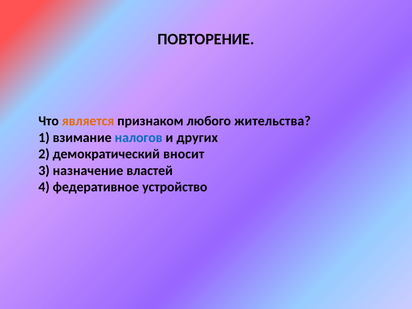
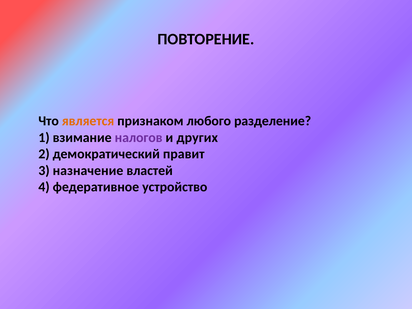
жительства: жительства -> разделение
налогов colour: blue -> purple
вносит: вносит -> правит
